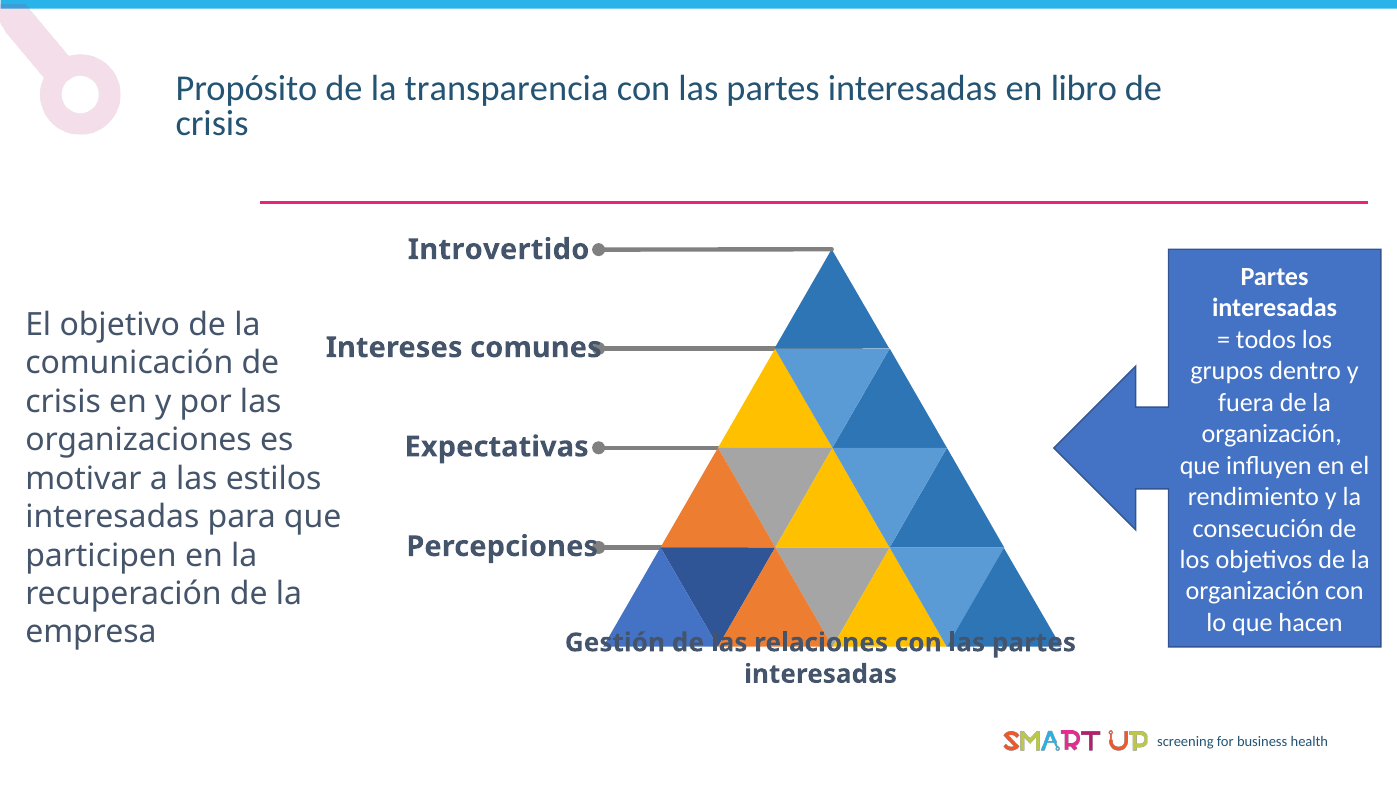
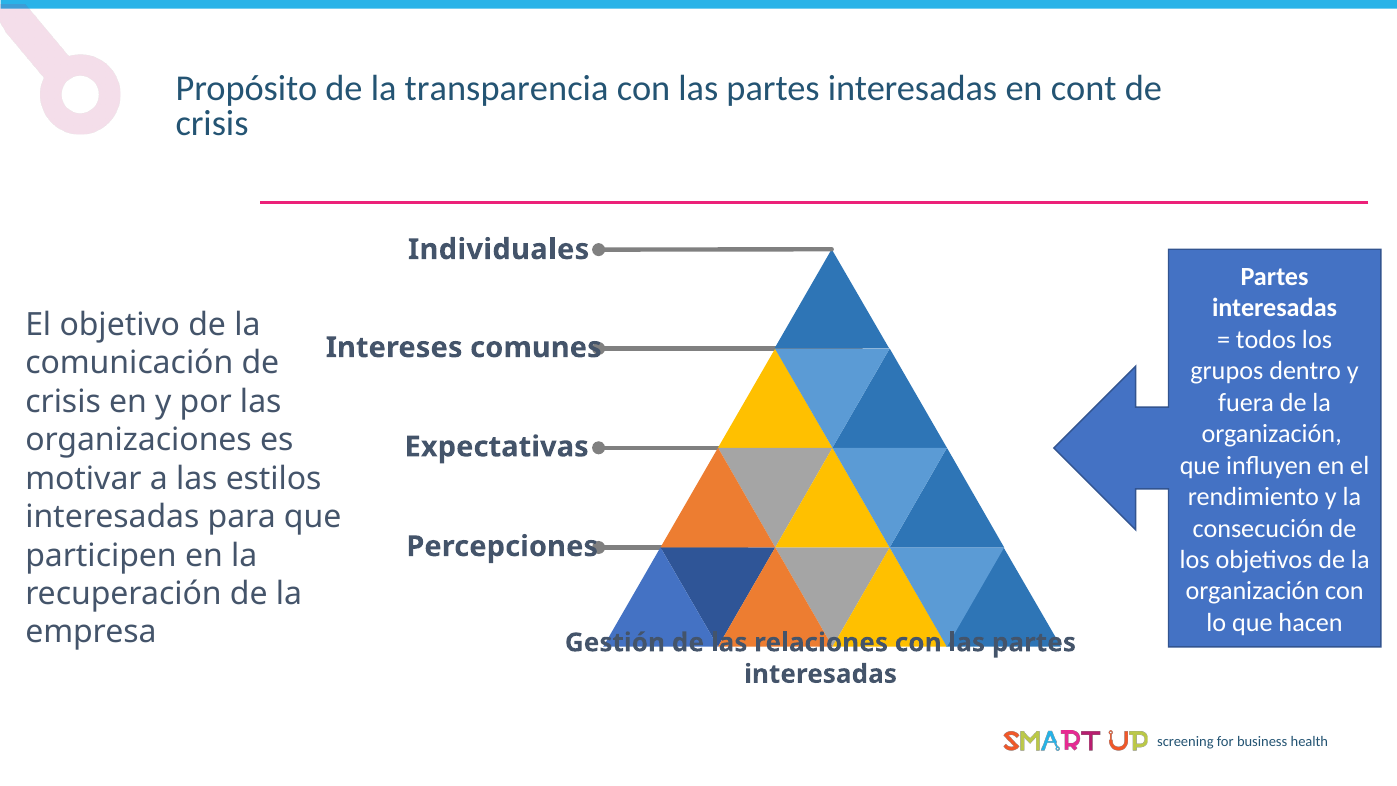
libro: libro -> cont
Introvertido: Introvertido -> Individuales
